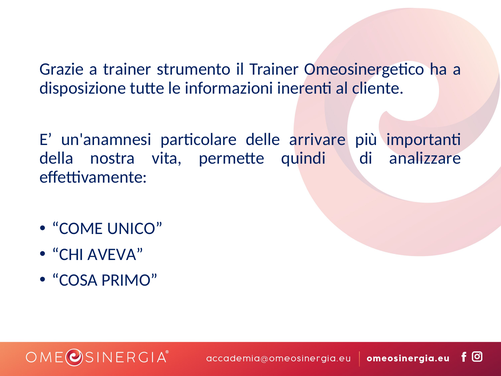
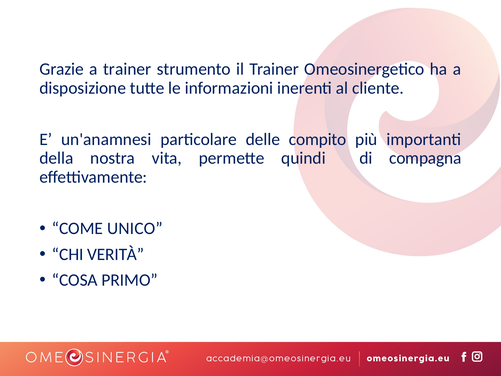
arrivare: arrivare -> compito
analizzare: analizzare -> compagna
AVEVA: AVEVA -> VERITÀ
